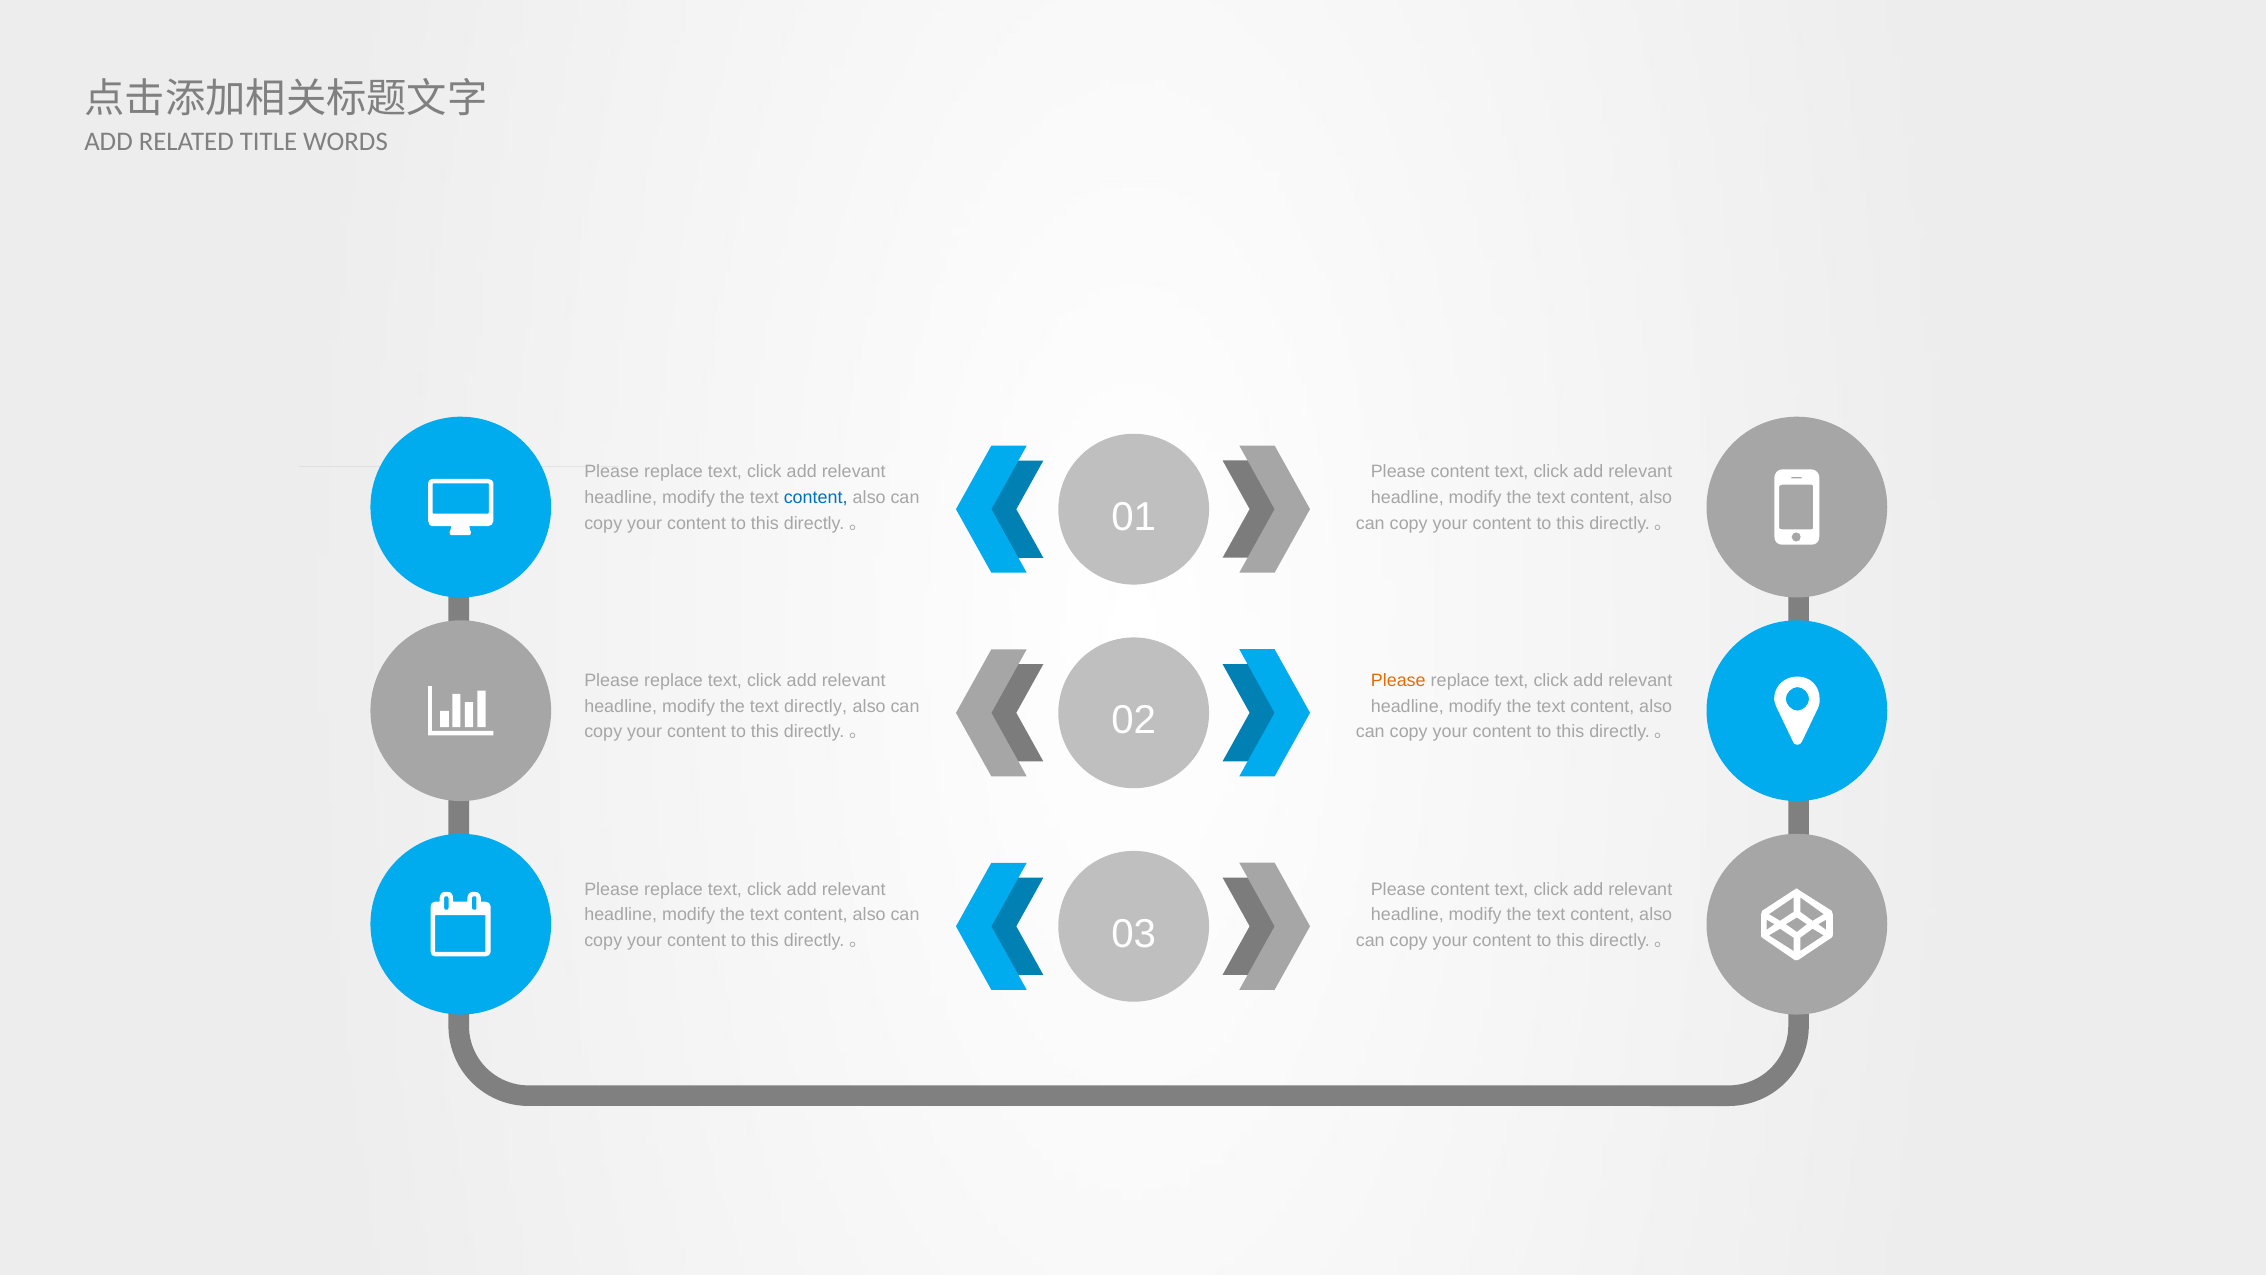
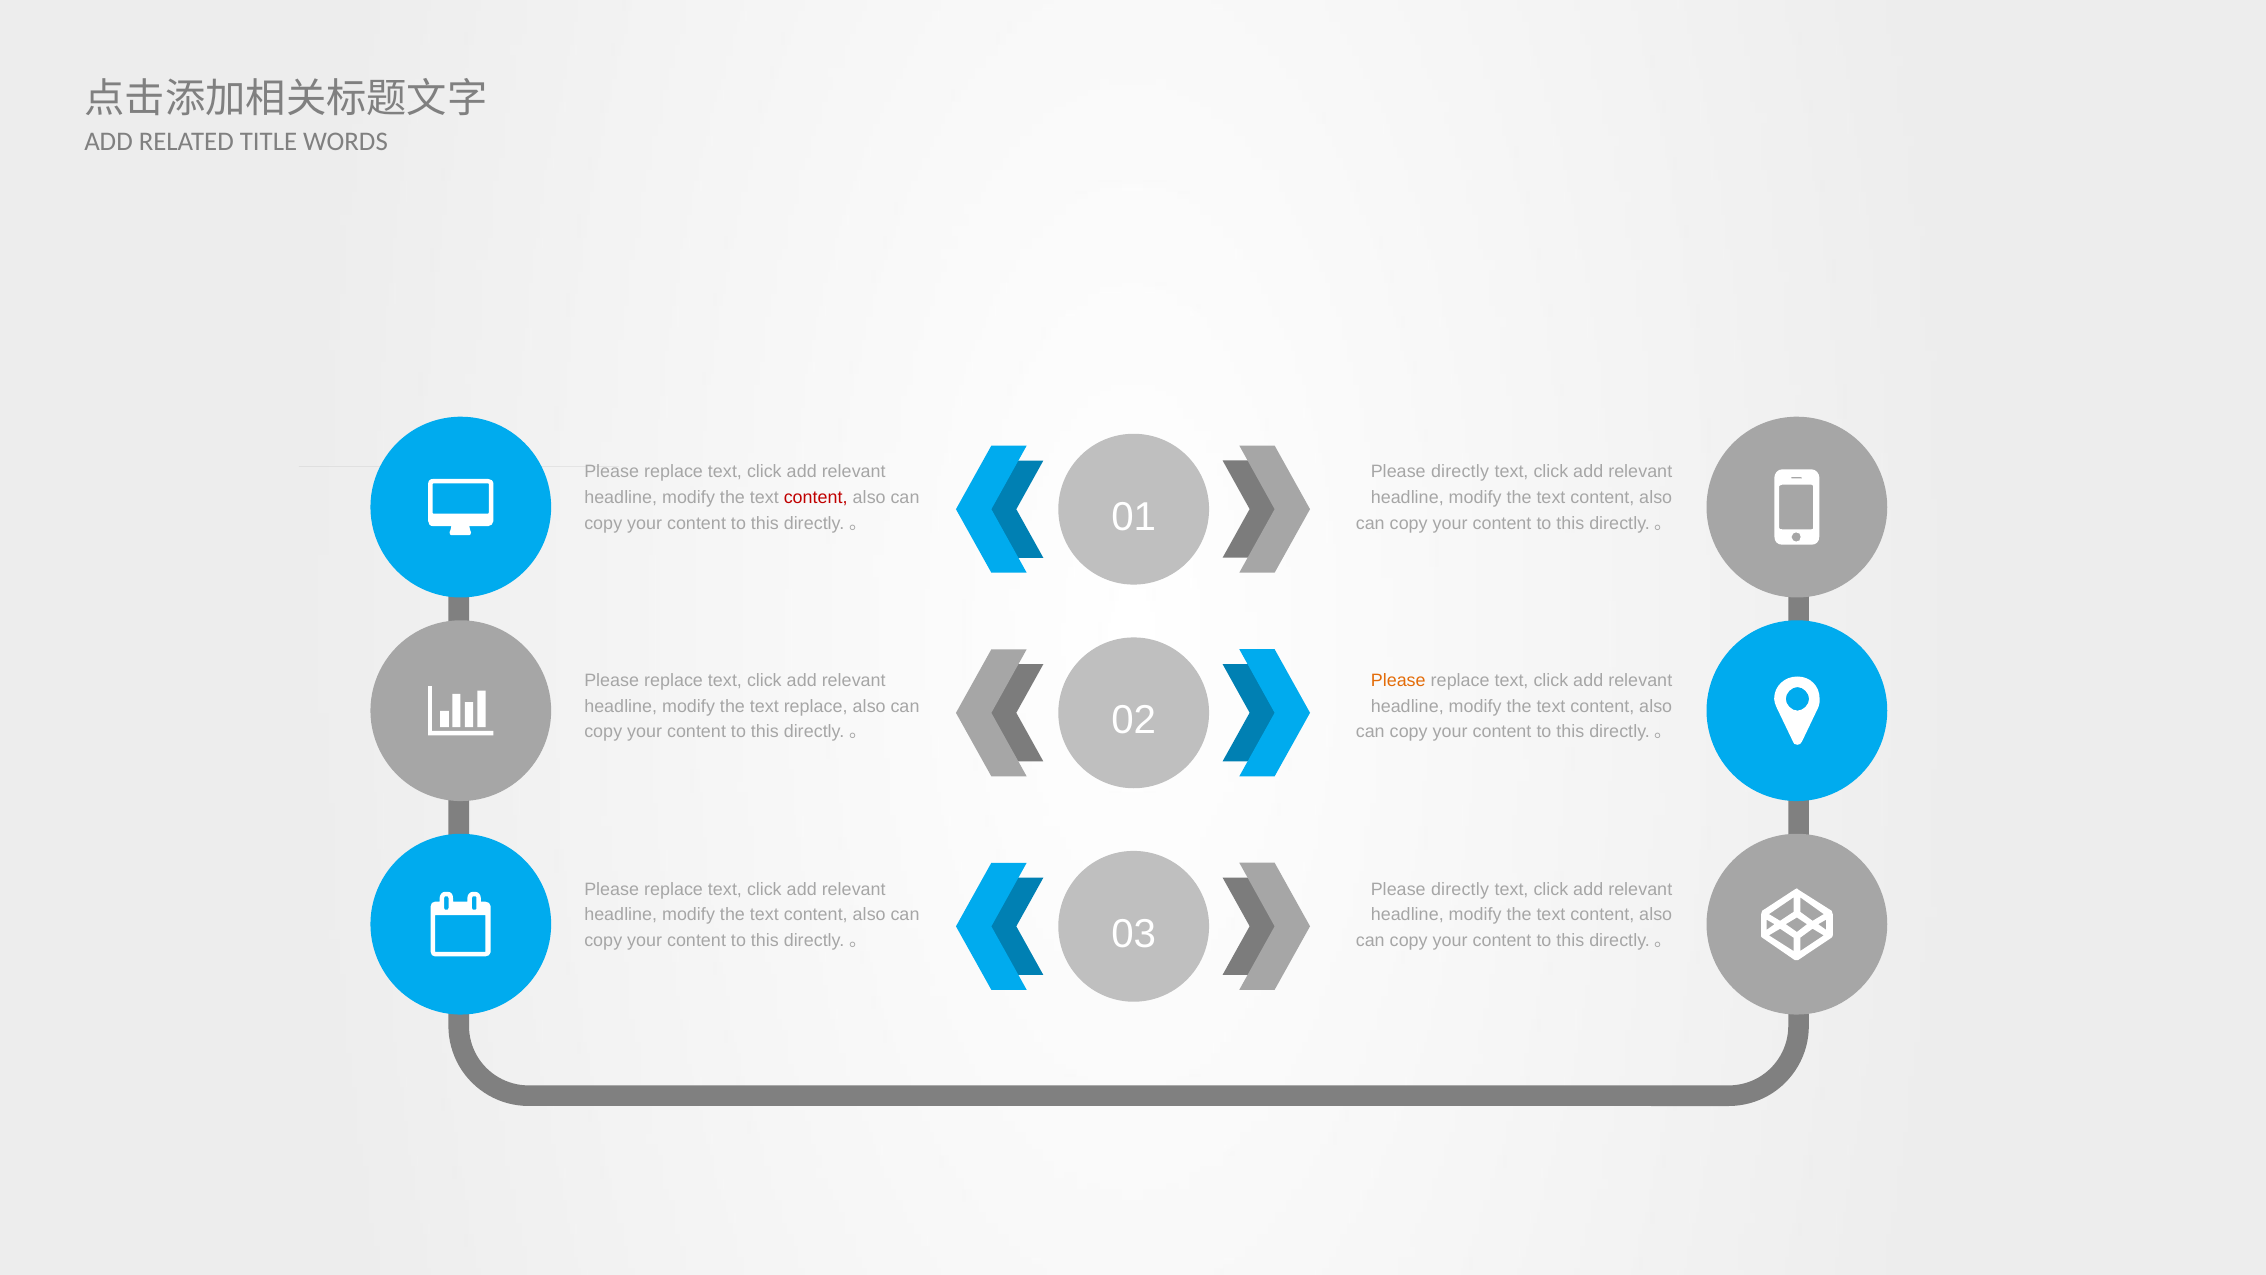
content at (1460, 472): content -> directly
content at (816, 498) colour: blue -> red
text directly: directly -> replace
content at (1460, 889): content -> directly
